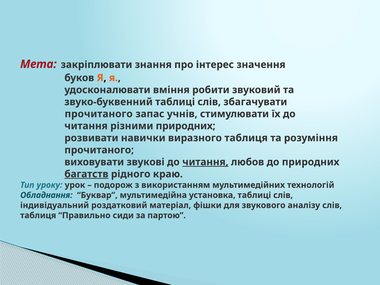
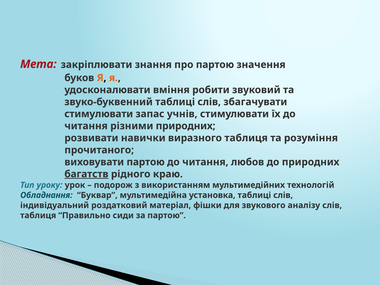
про інтерес: інтерес -> партою
прочитаного at (99, 114): прочитаного -> стимулювати
виховувати звукові: звукові -> партою
читання at (205, 162) underline: present -> none
